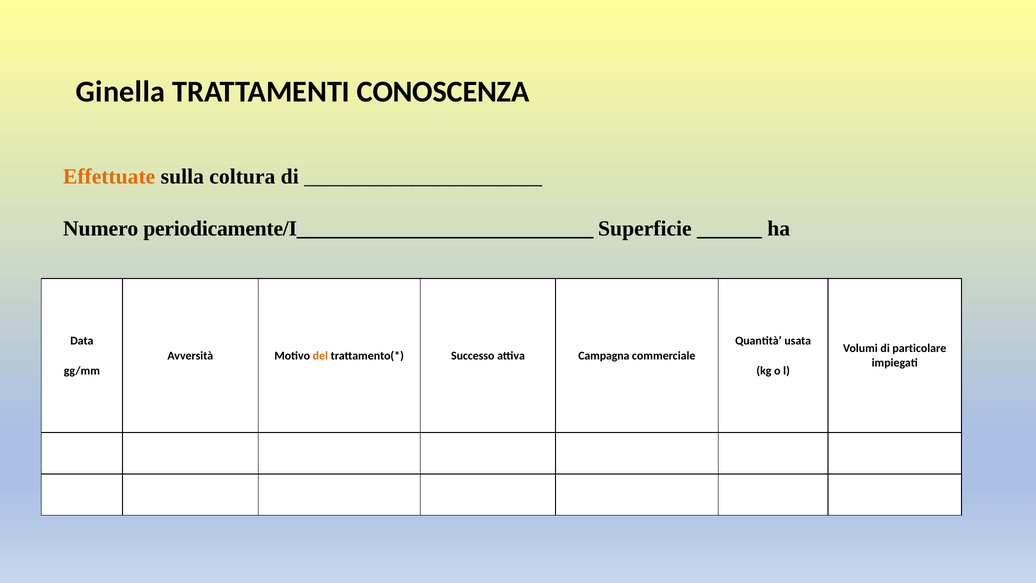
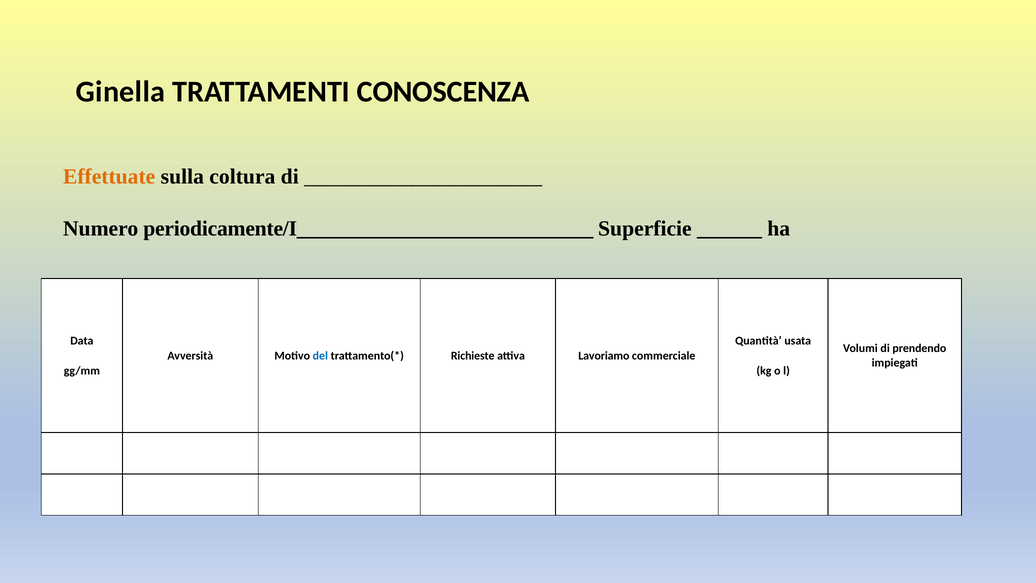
particolare: particolare -> prendendo
del colour: orange -> blue
Successo: Successo -> Richieste
Campagna: Campagna -> Lavoriamo
